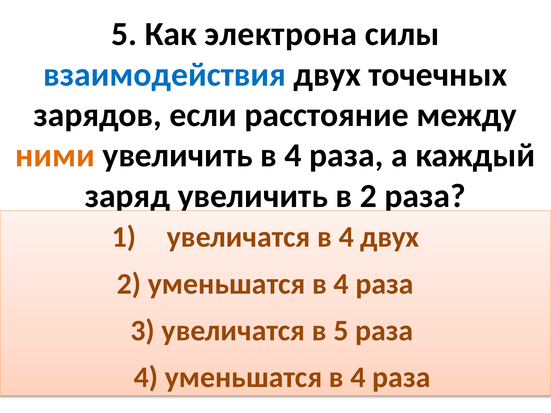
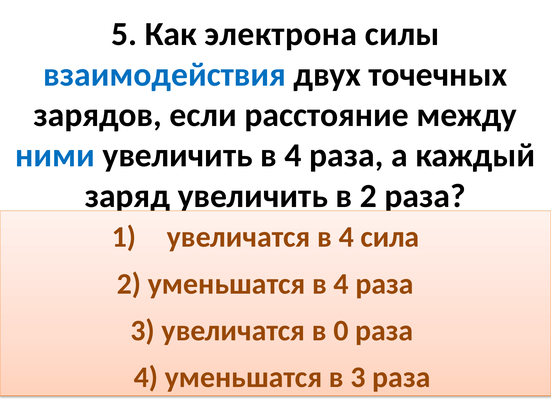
ними colour: orange -> blue
4 двух: двух -> сила
в 5: 5 -> 0
4 уменьшатся в 4: 4 -> 3
